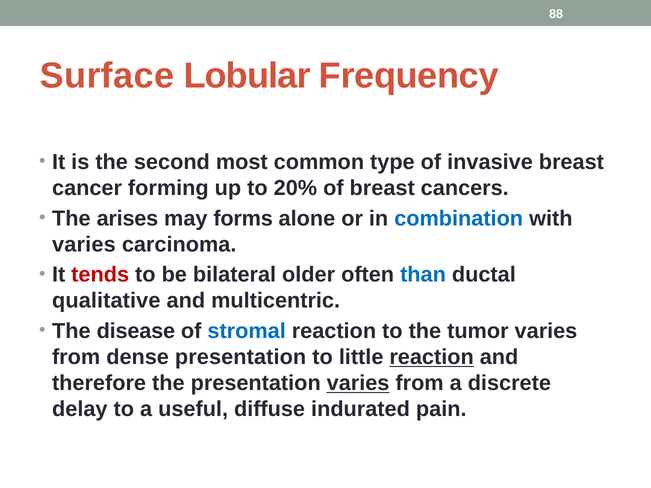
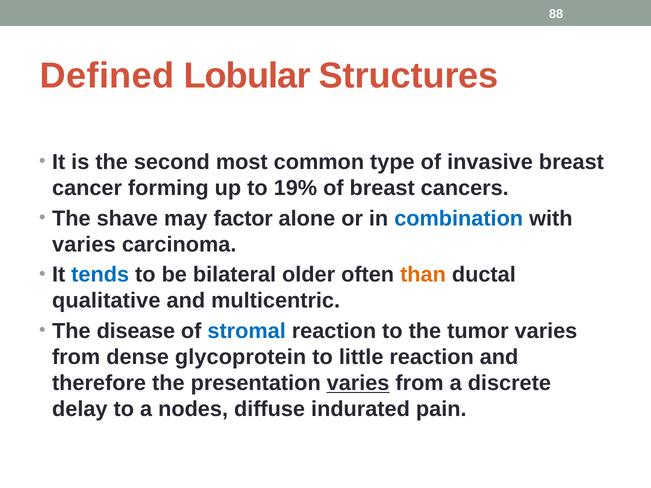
Surface: Surface -> Defined
Frequency: Frequency -> Structures
20%: 20% -> 19%
arises: arises -> shave
forms: forms -> factor
tends colour: red -> blue
than colour: blue -> orange
dense presentation: presentation -> glycoprotein
reaction at (432, 357) underline: present -> none
useful: useful -> nodes
